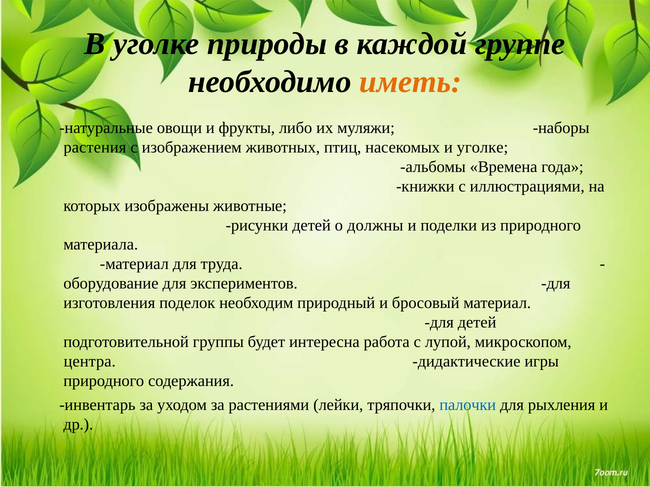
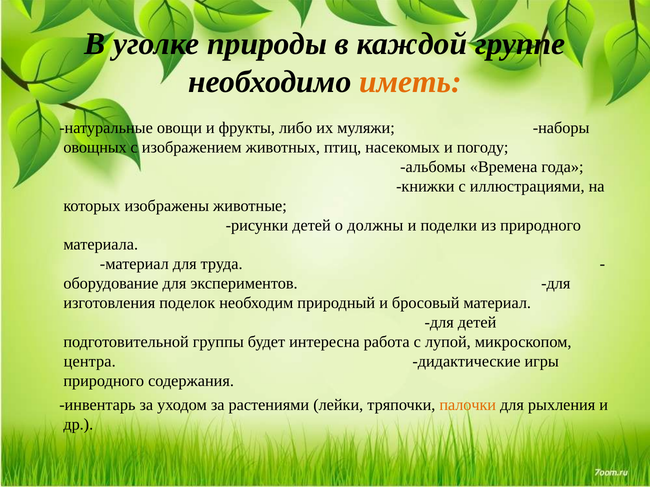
растения: растения -> овощных
и уголке: уголке -> погоду
палочки colour: blue -> orange
